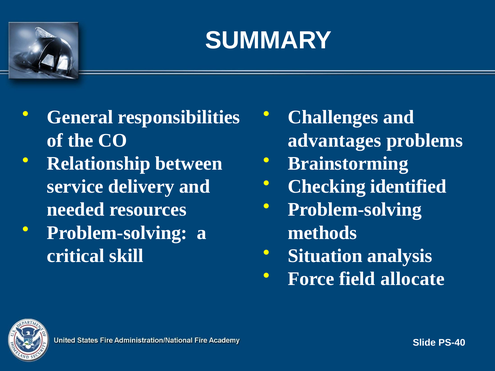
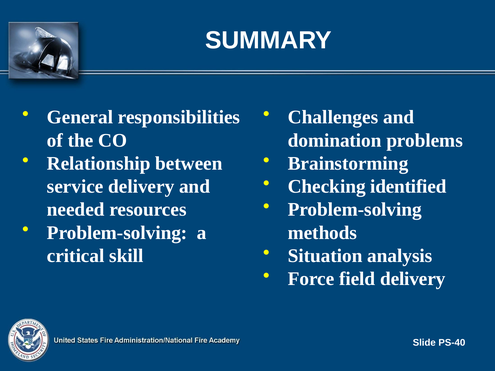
advantages: advantages -> domination
field allocate: allocate -> delivery
